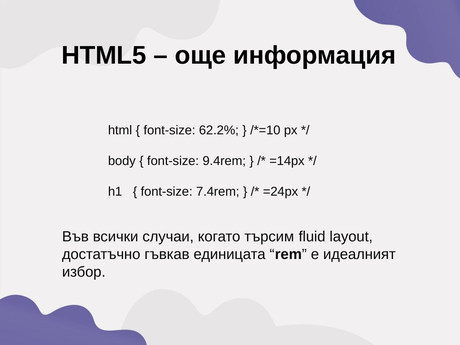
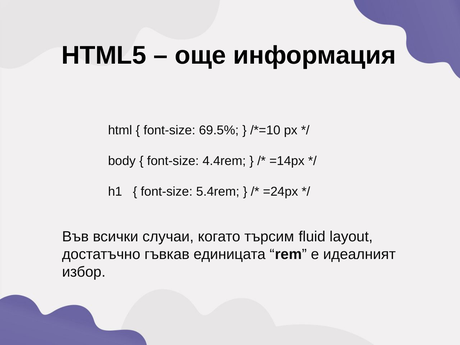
62.2%: 62.2% -> 69.5%
9.4rem: 9.4rem -> 4.4rem
7.4rem: 7.4rem -> 5.4rem
